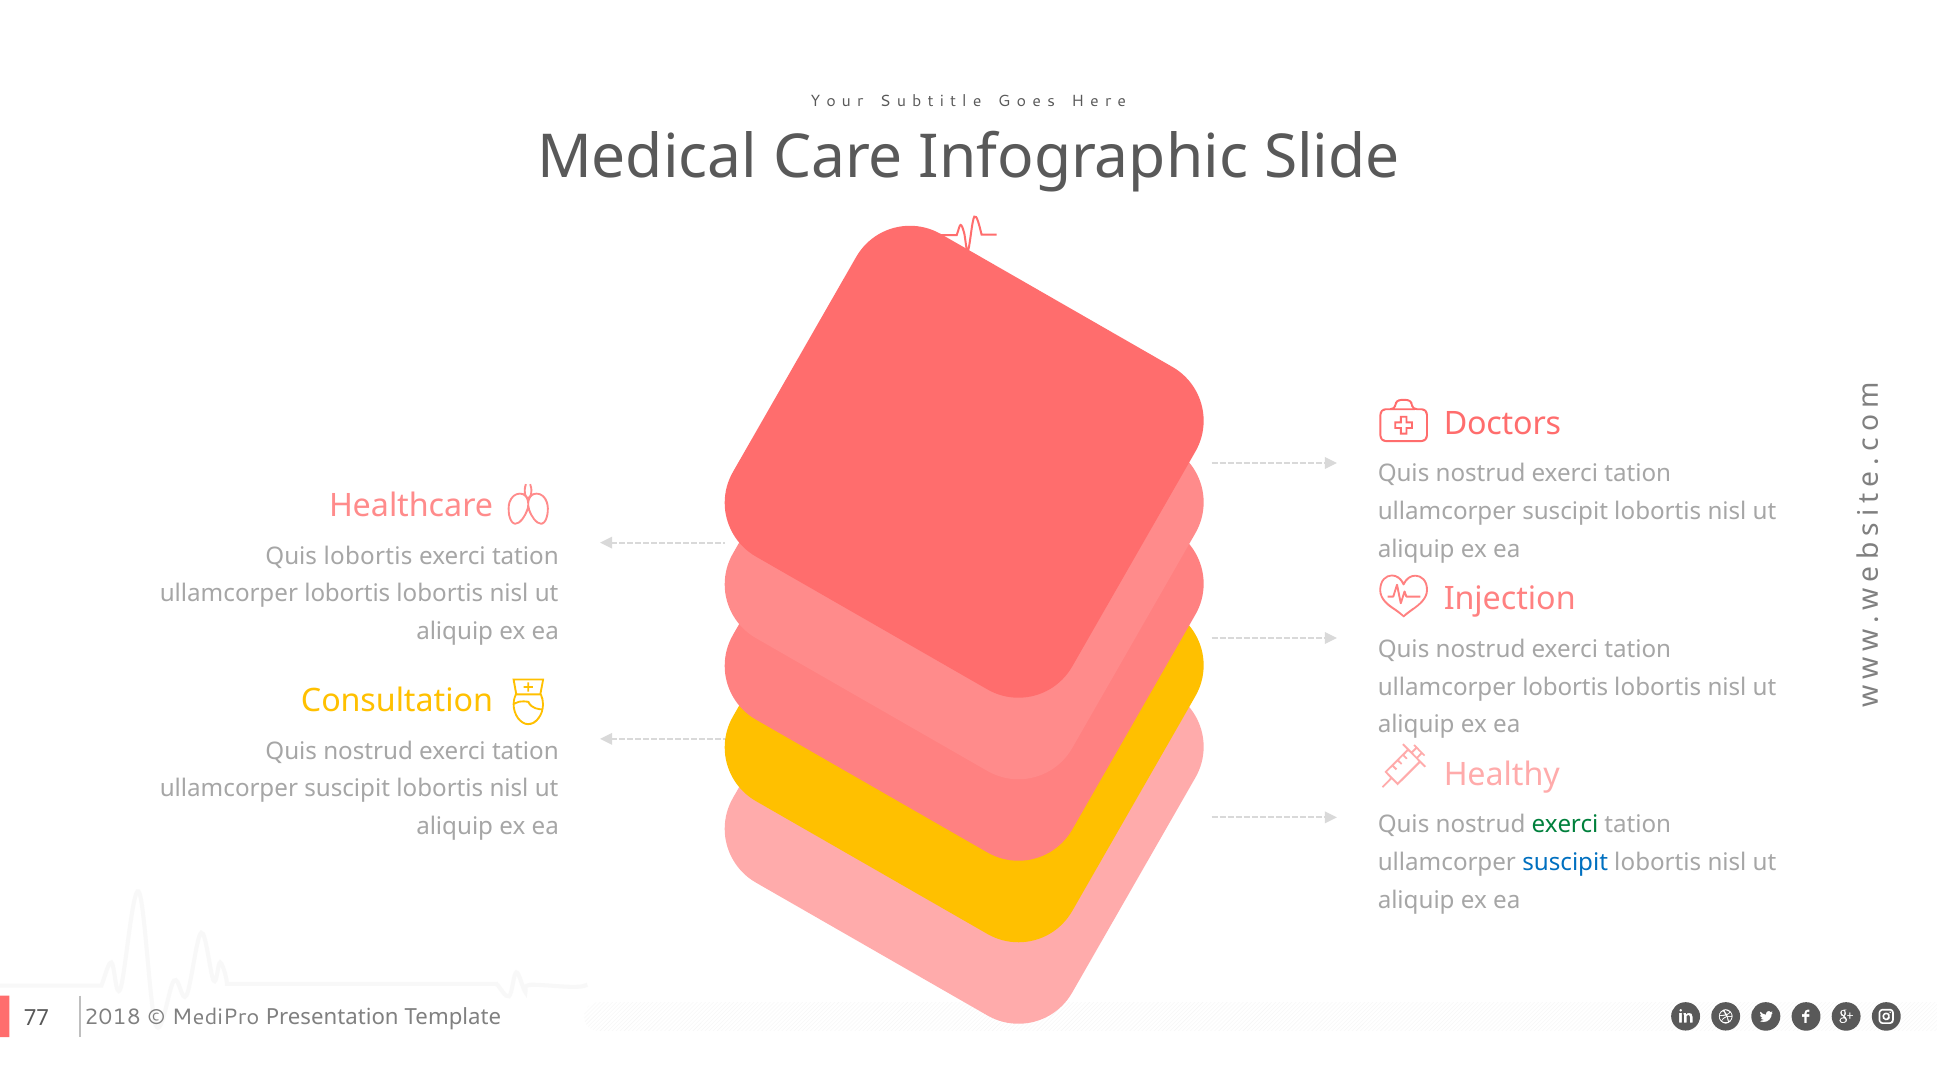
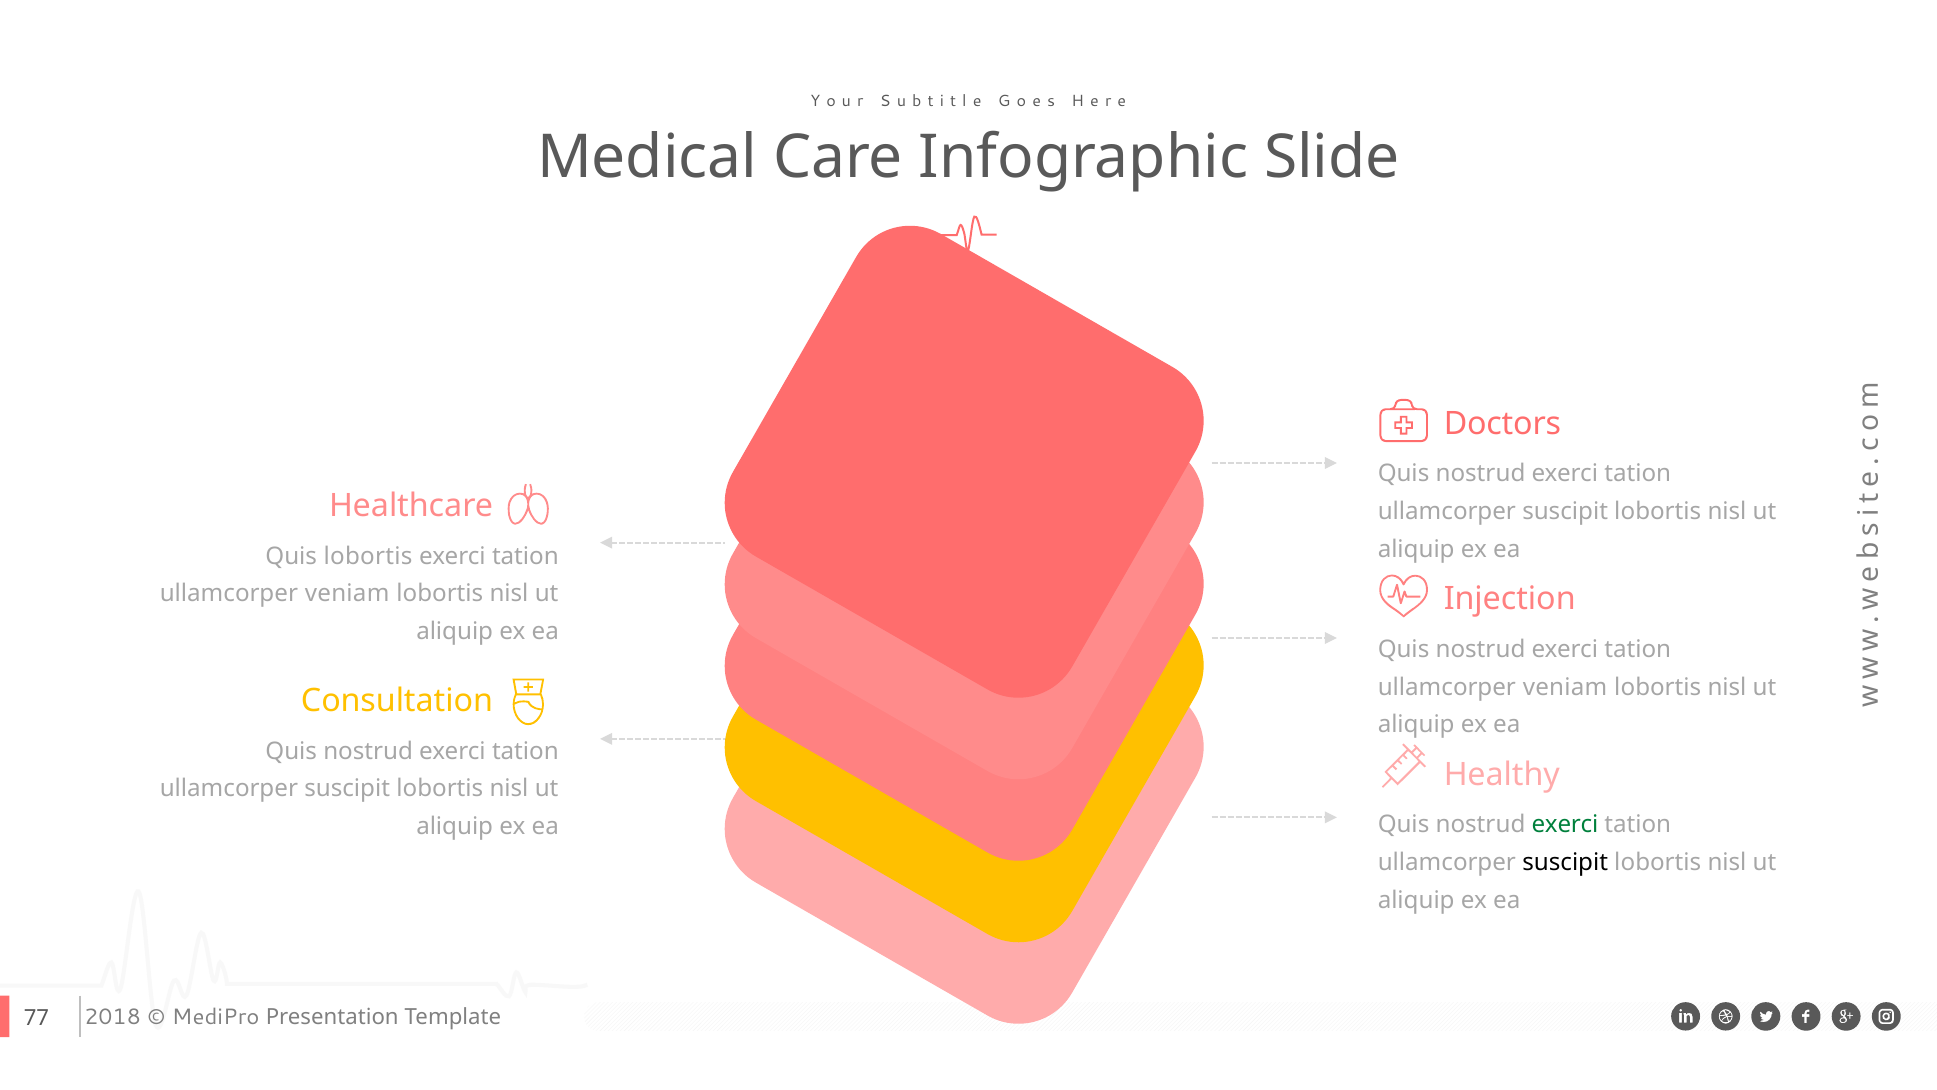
lobortis at (347, 594): lobortis -> veniam
lobortis at (1565, 687): lobortis -> veniam
suscipit at (1565, 862) colour: blue -> black
